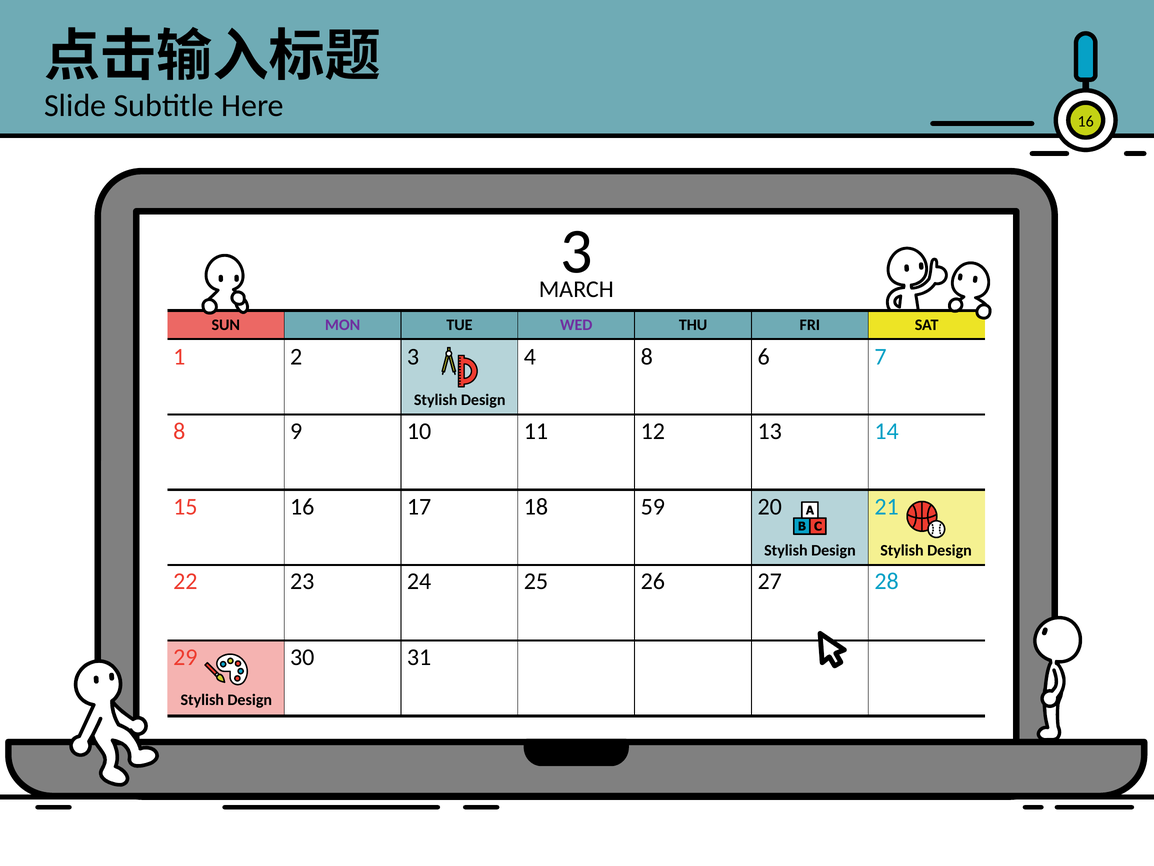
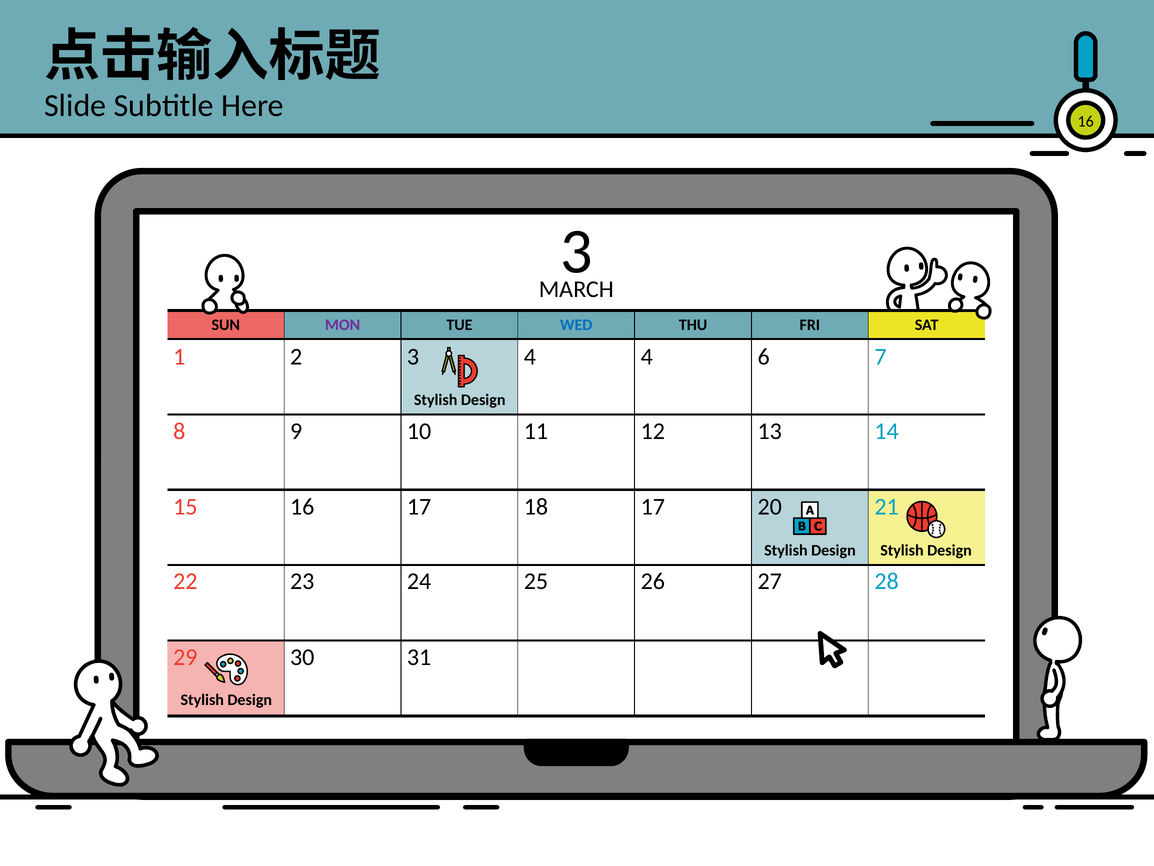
WED colour: purple -> blue
4 8: 8 -> 4
18 59: 59 -> 17
